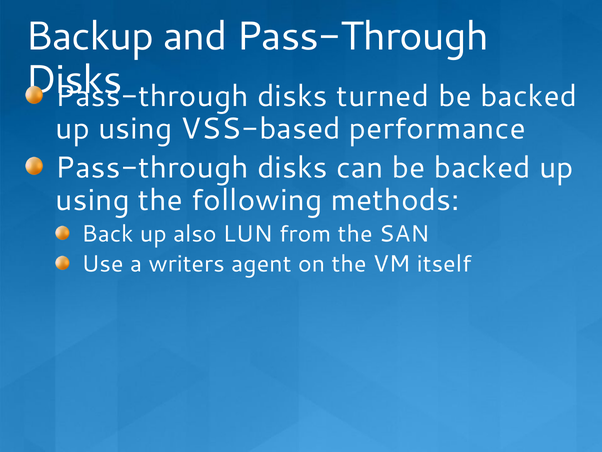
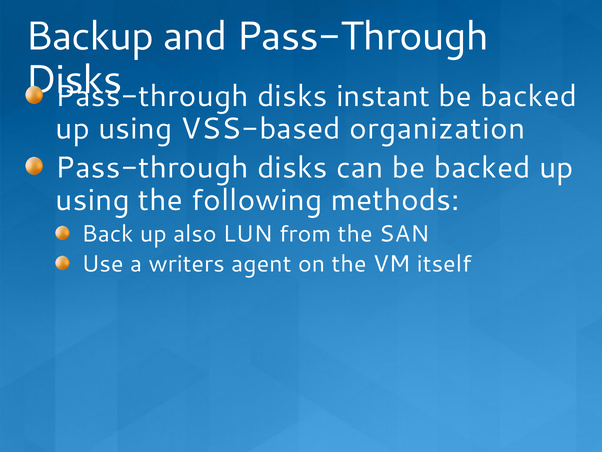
turned: turned -> instant
performance: performance -> organization
